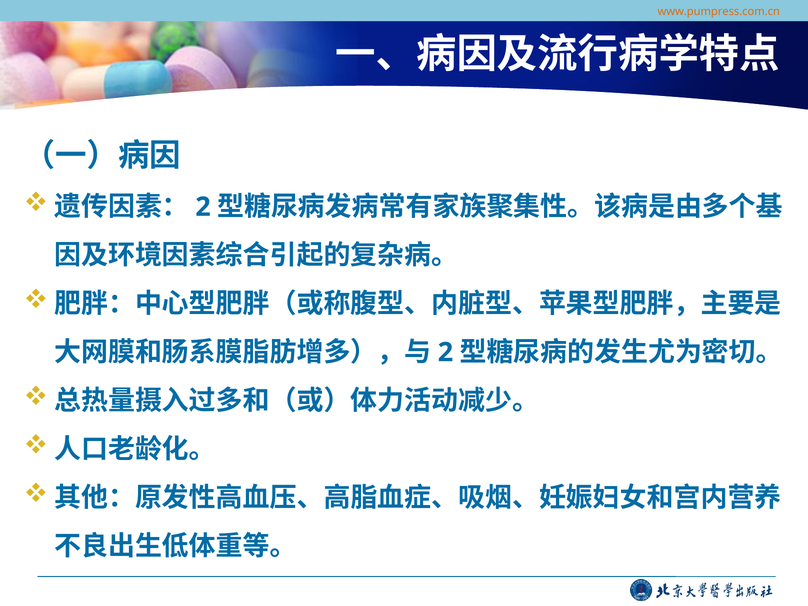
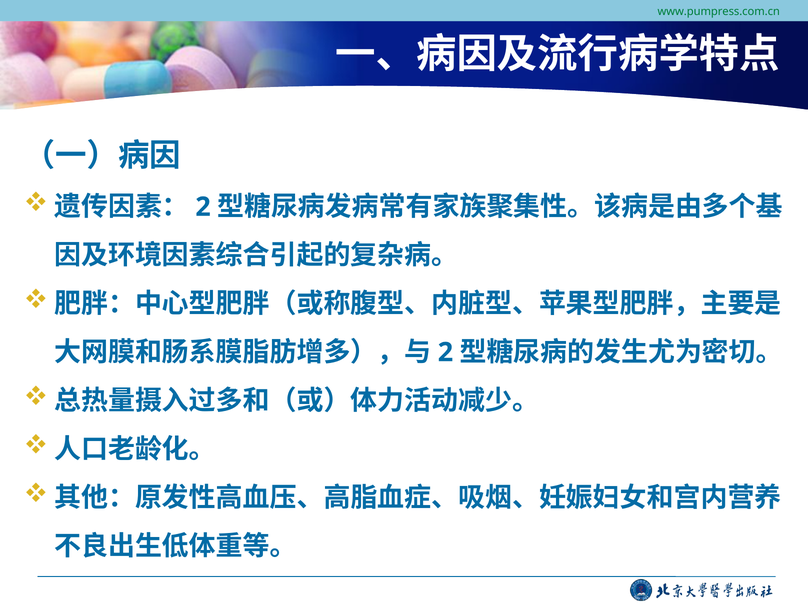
www.pumpress.com.cn colour: orange -> green
